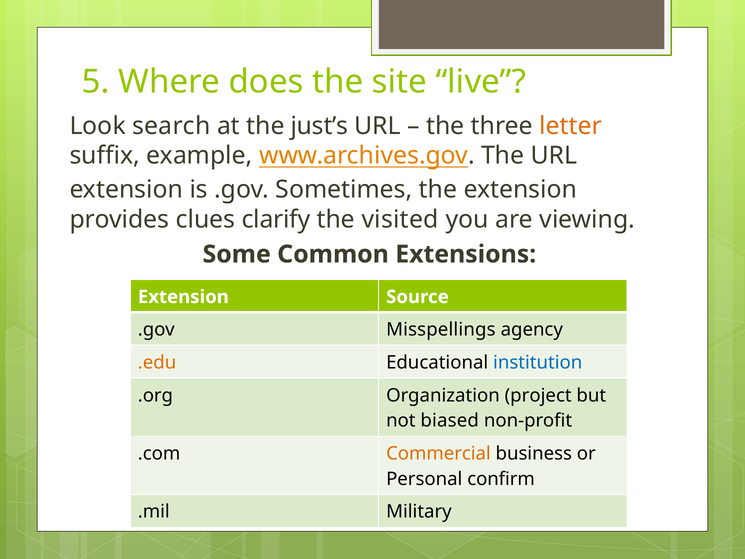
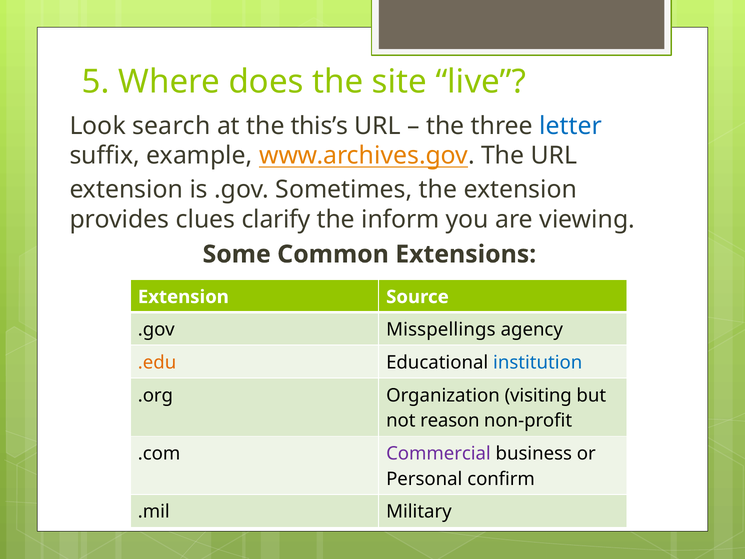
just’s: just’s -> this’s
letter colour: orange -> blue
visited: visited -> inform
project: project -> visiting
biased: biased -> reason
Commercial colour: orange -> purple
